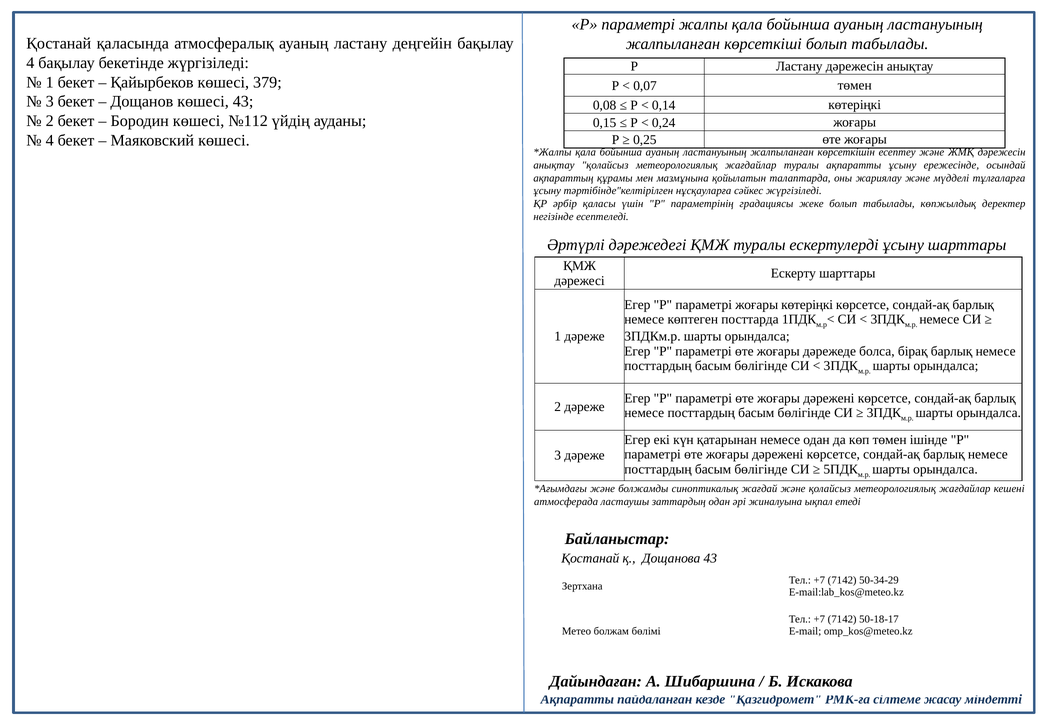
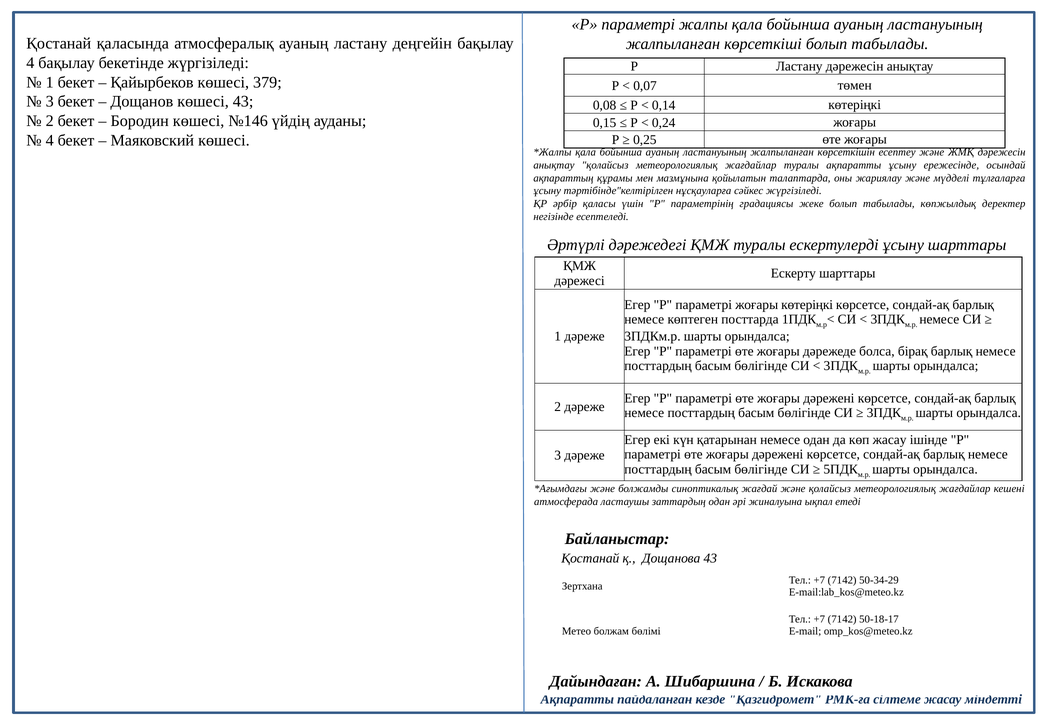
№112: №112 -> №146
көп төмен: төмен -> жасау
